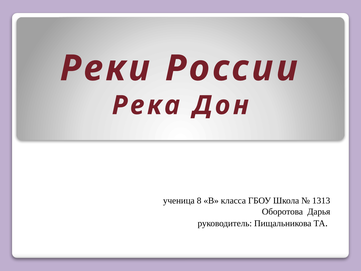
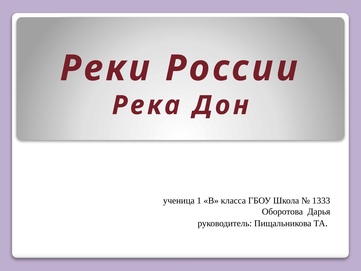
8: 8 -> 1
1313: 1313 -> 1333
